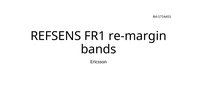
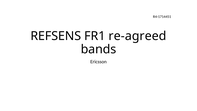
re-margin: re-margin -> re-agreed
